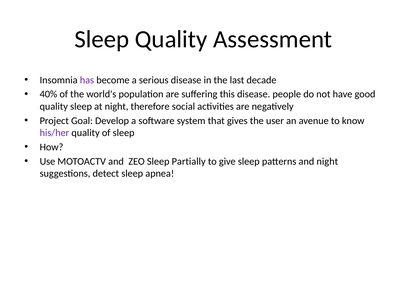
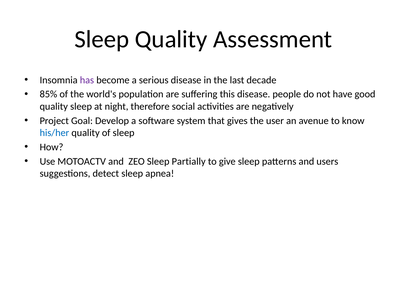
40%: 40% -> 85%
his/her colour: purple -> blue
and night: night -> users
